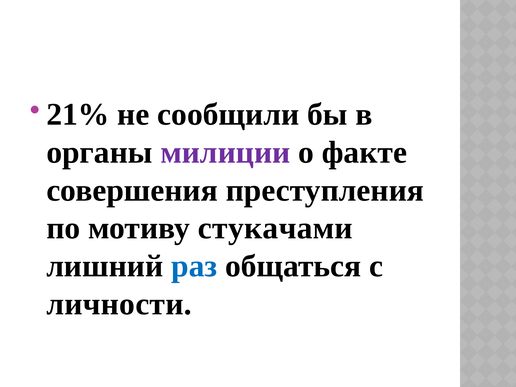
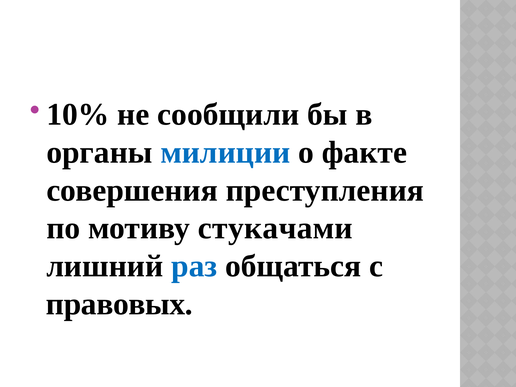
21%: 21% -> 10%
милиции colour: purple -> blue
личности: личности -> правовых
